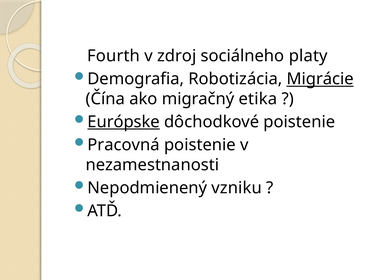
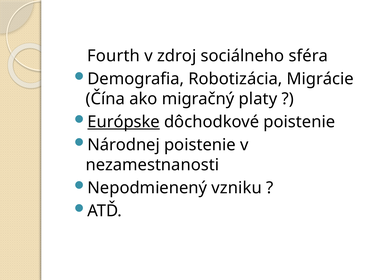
platy: platy -> sféra
Migrácie underline: present -> none
etika: etika -> platy
Pracovná: Pracovná -> Národnej
